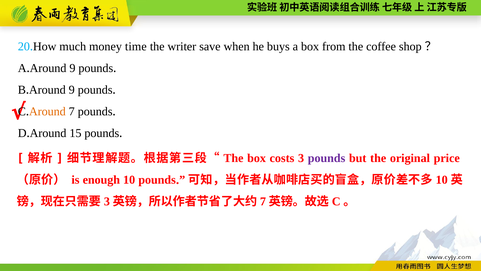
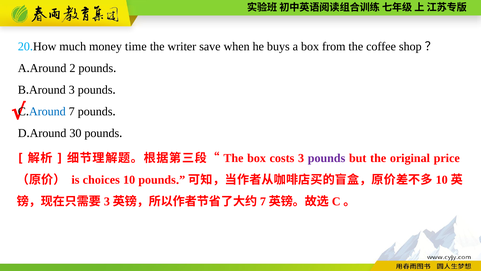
9 at (72, 68): 9 -> 2
9 at (72, 90): 9 -> 3
Around at (47, 111) colour: orange -> blue
15: 15 -> 30
enough: enough -> choices
